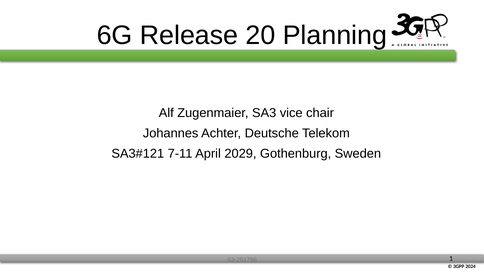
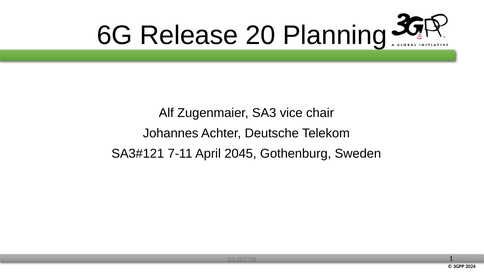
2029: 2029 -> 2045
